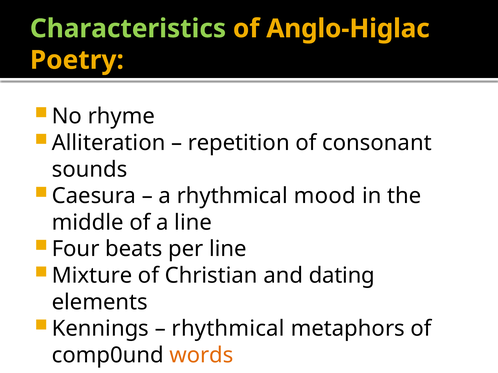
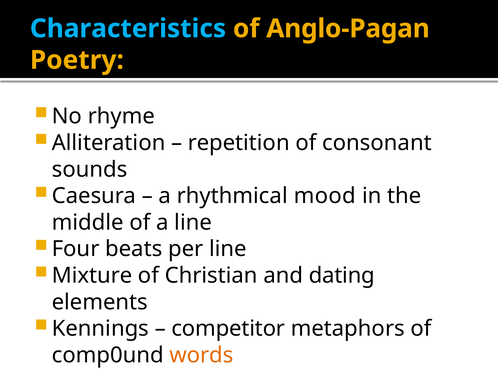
Characteristics colour: light green -> light blue
Anglo-Higlac: Anglo-Higlac -> Anglo-Pagan
rhythmical at (228, 329): rhythmical -> competitor
